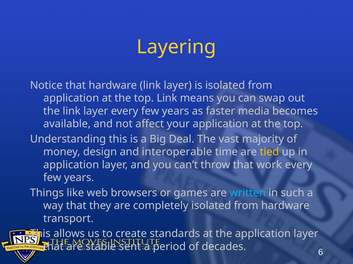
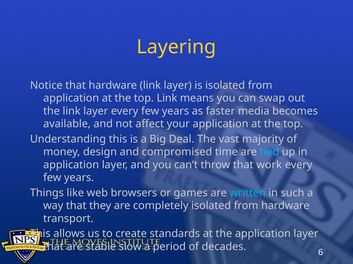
interoperable: interoperable -> compromised
tied colour: yellow -> light blue
sent: sent -> slow
